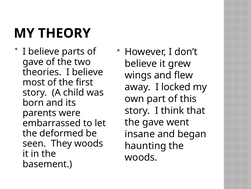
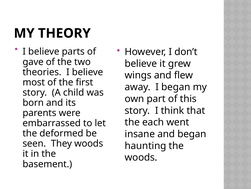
I locked: locked -> began
the gave: gave -> each
